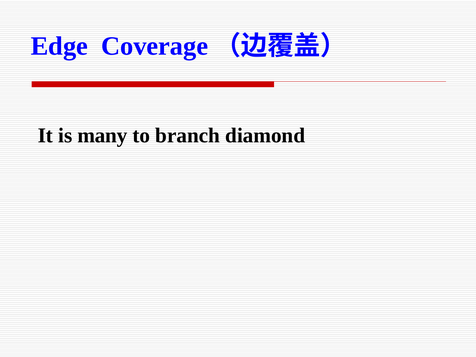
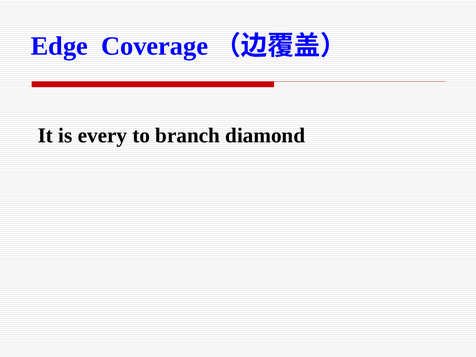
many: many -> every
